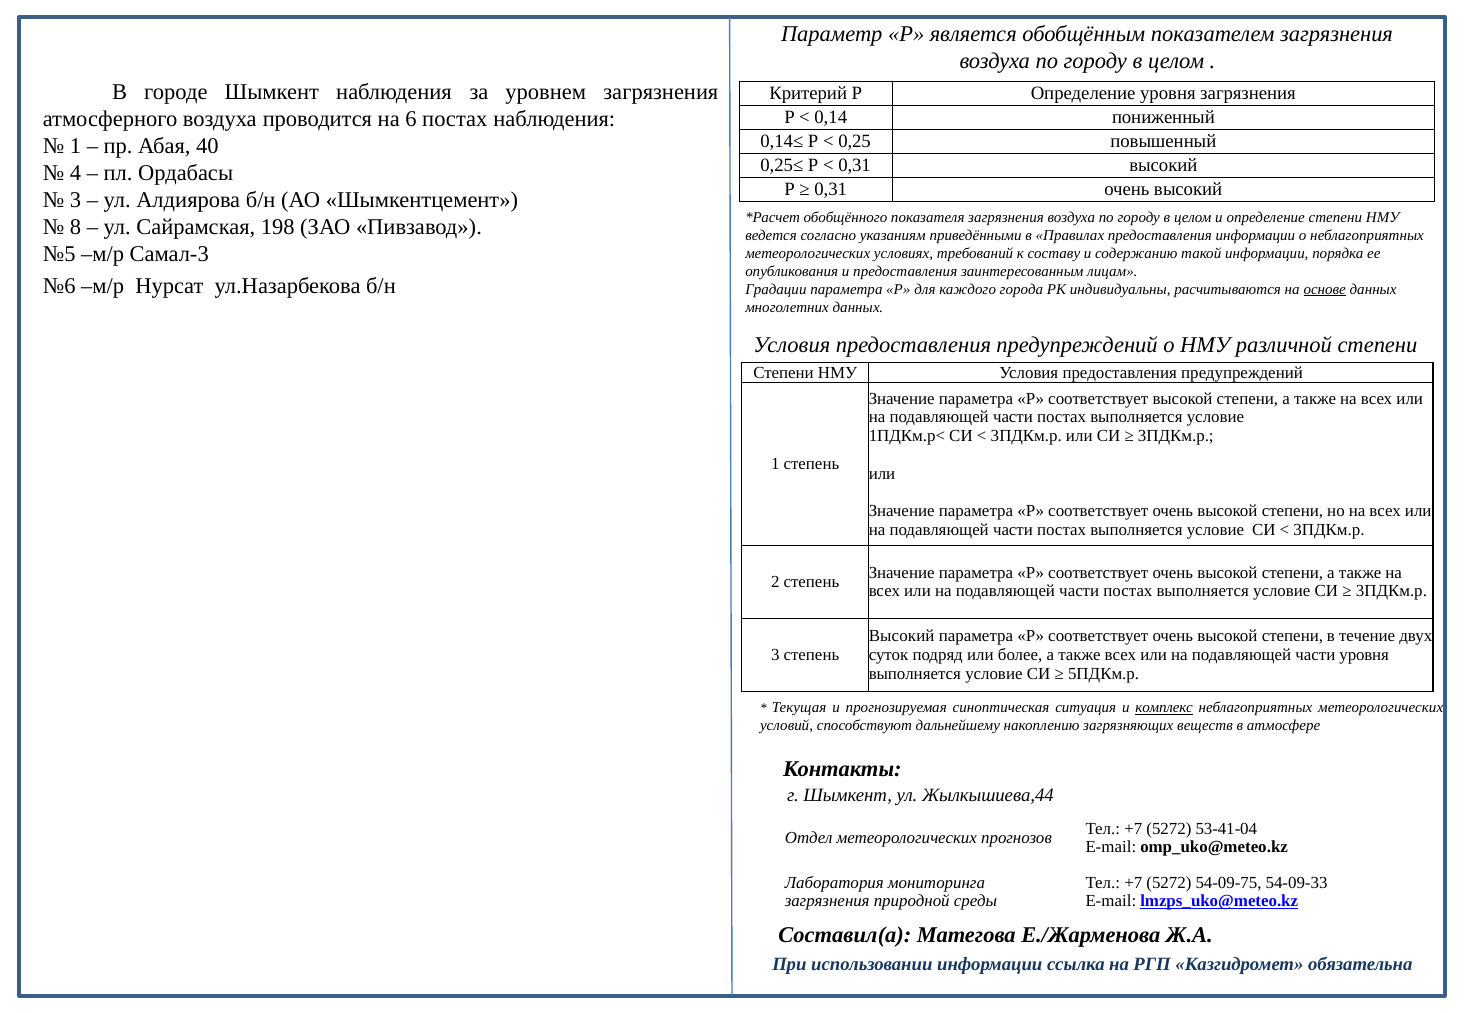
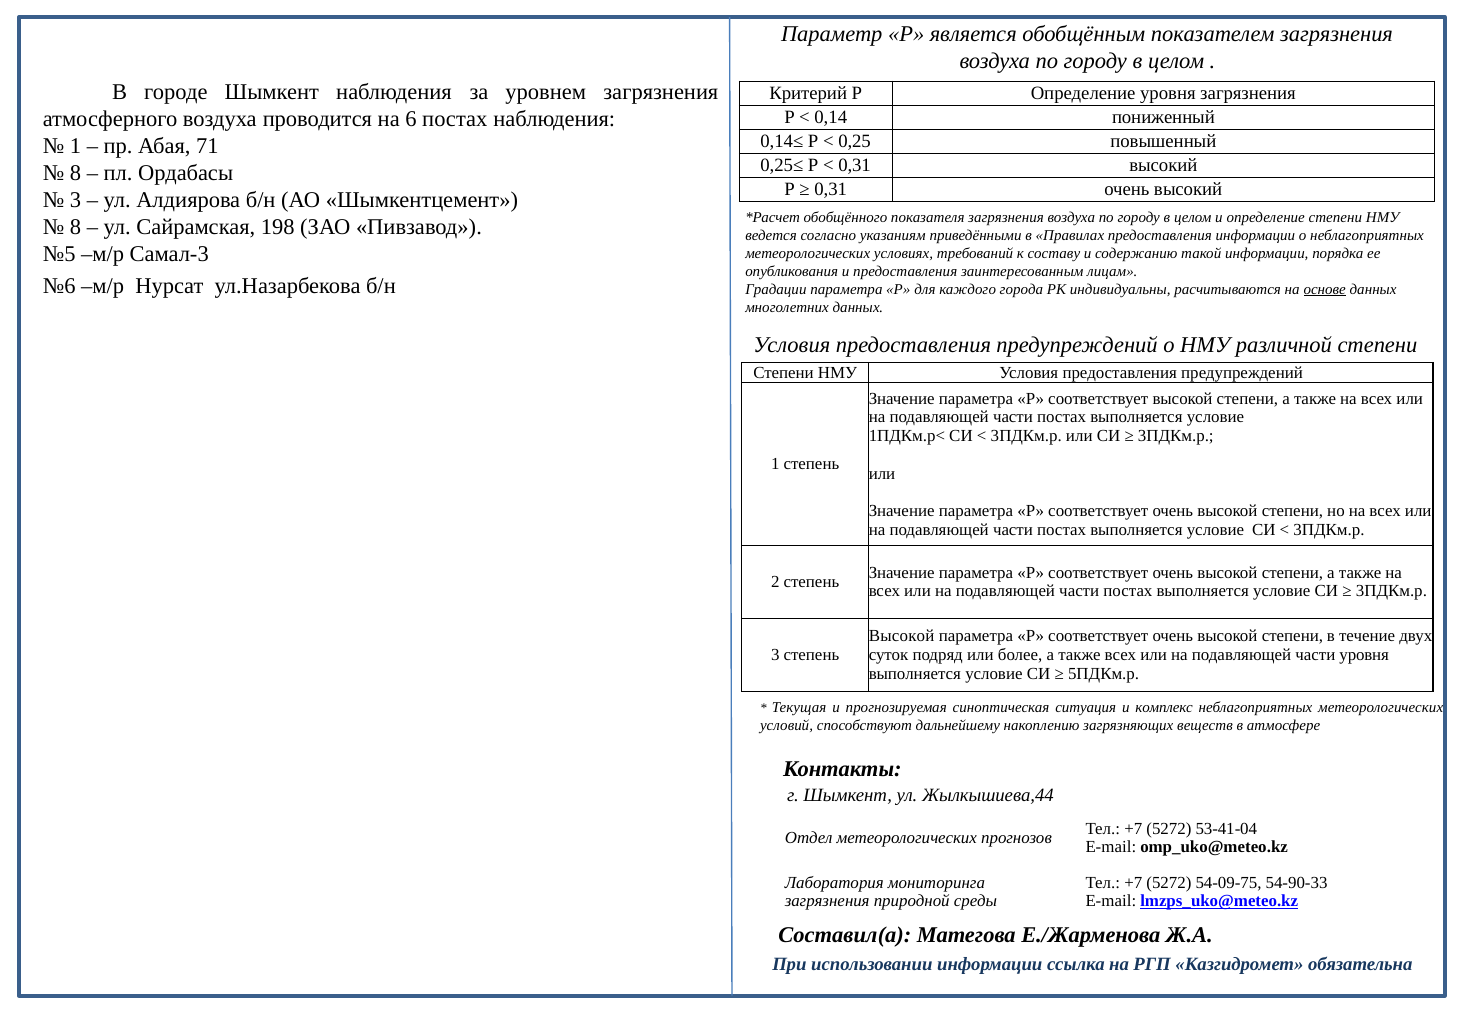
40: 40 -> 71
4 at (76, 173): 4 -> 8
Высокий at (902, 637): Высокий -> Высокой
комплекс underline: present -> none
54-09-33: 54-09-33 -> 54-90-33
